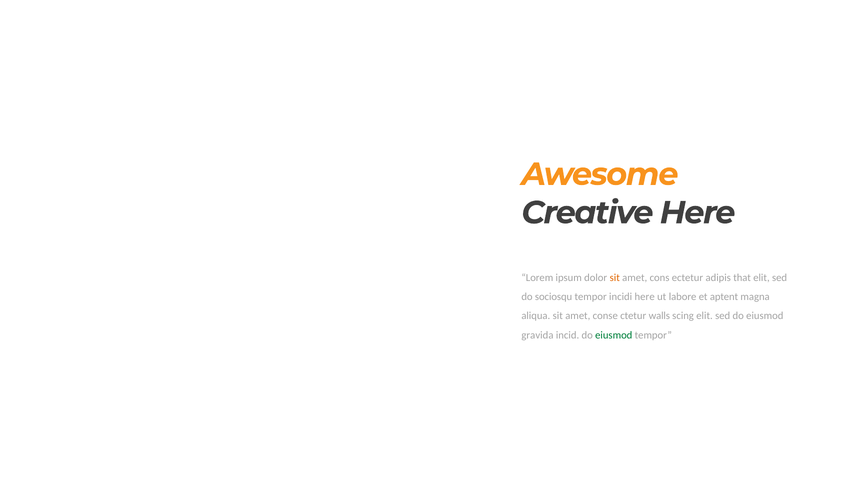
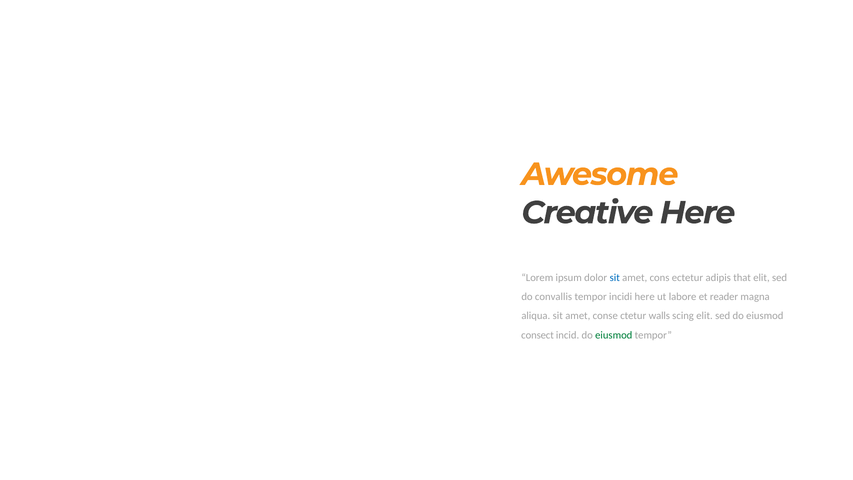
sit at (615, 277) colour: orange -> blue
sociosqu: sociosqu -> convallis
aptent: aptent -> reader
gravida: gravida -> consect
